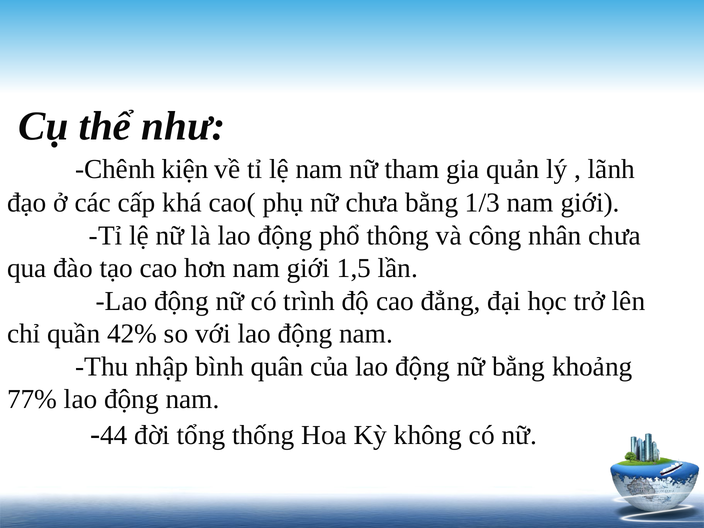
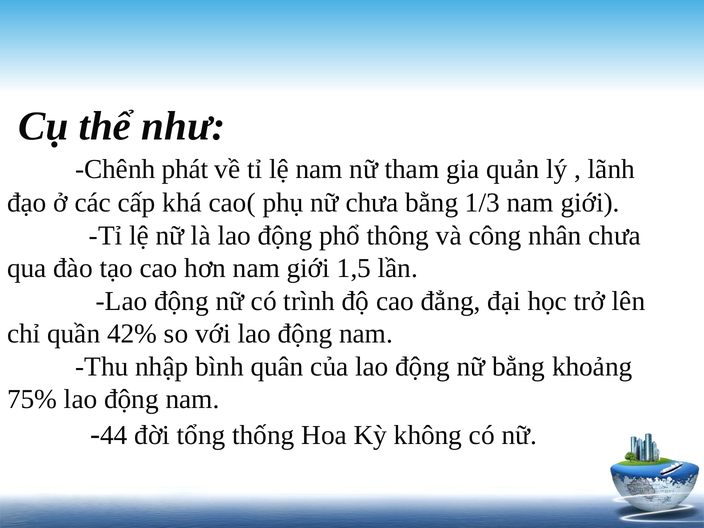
kiện: kiện -> phát
77%: 77% -> 75%
